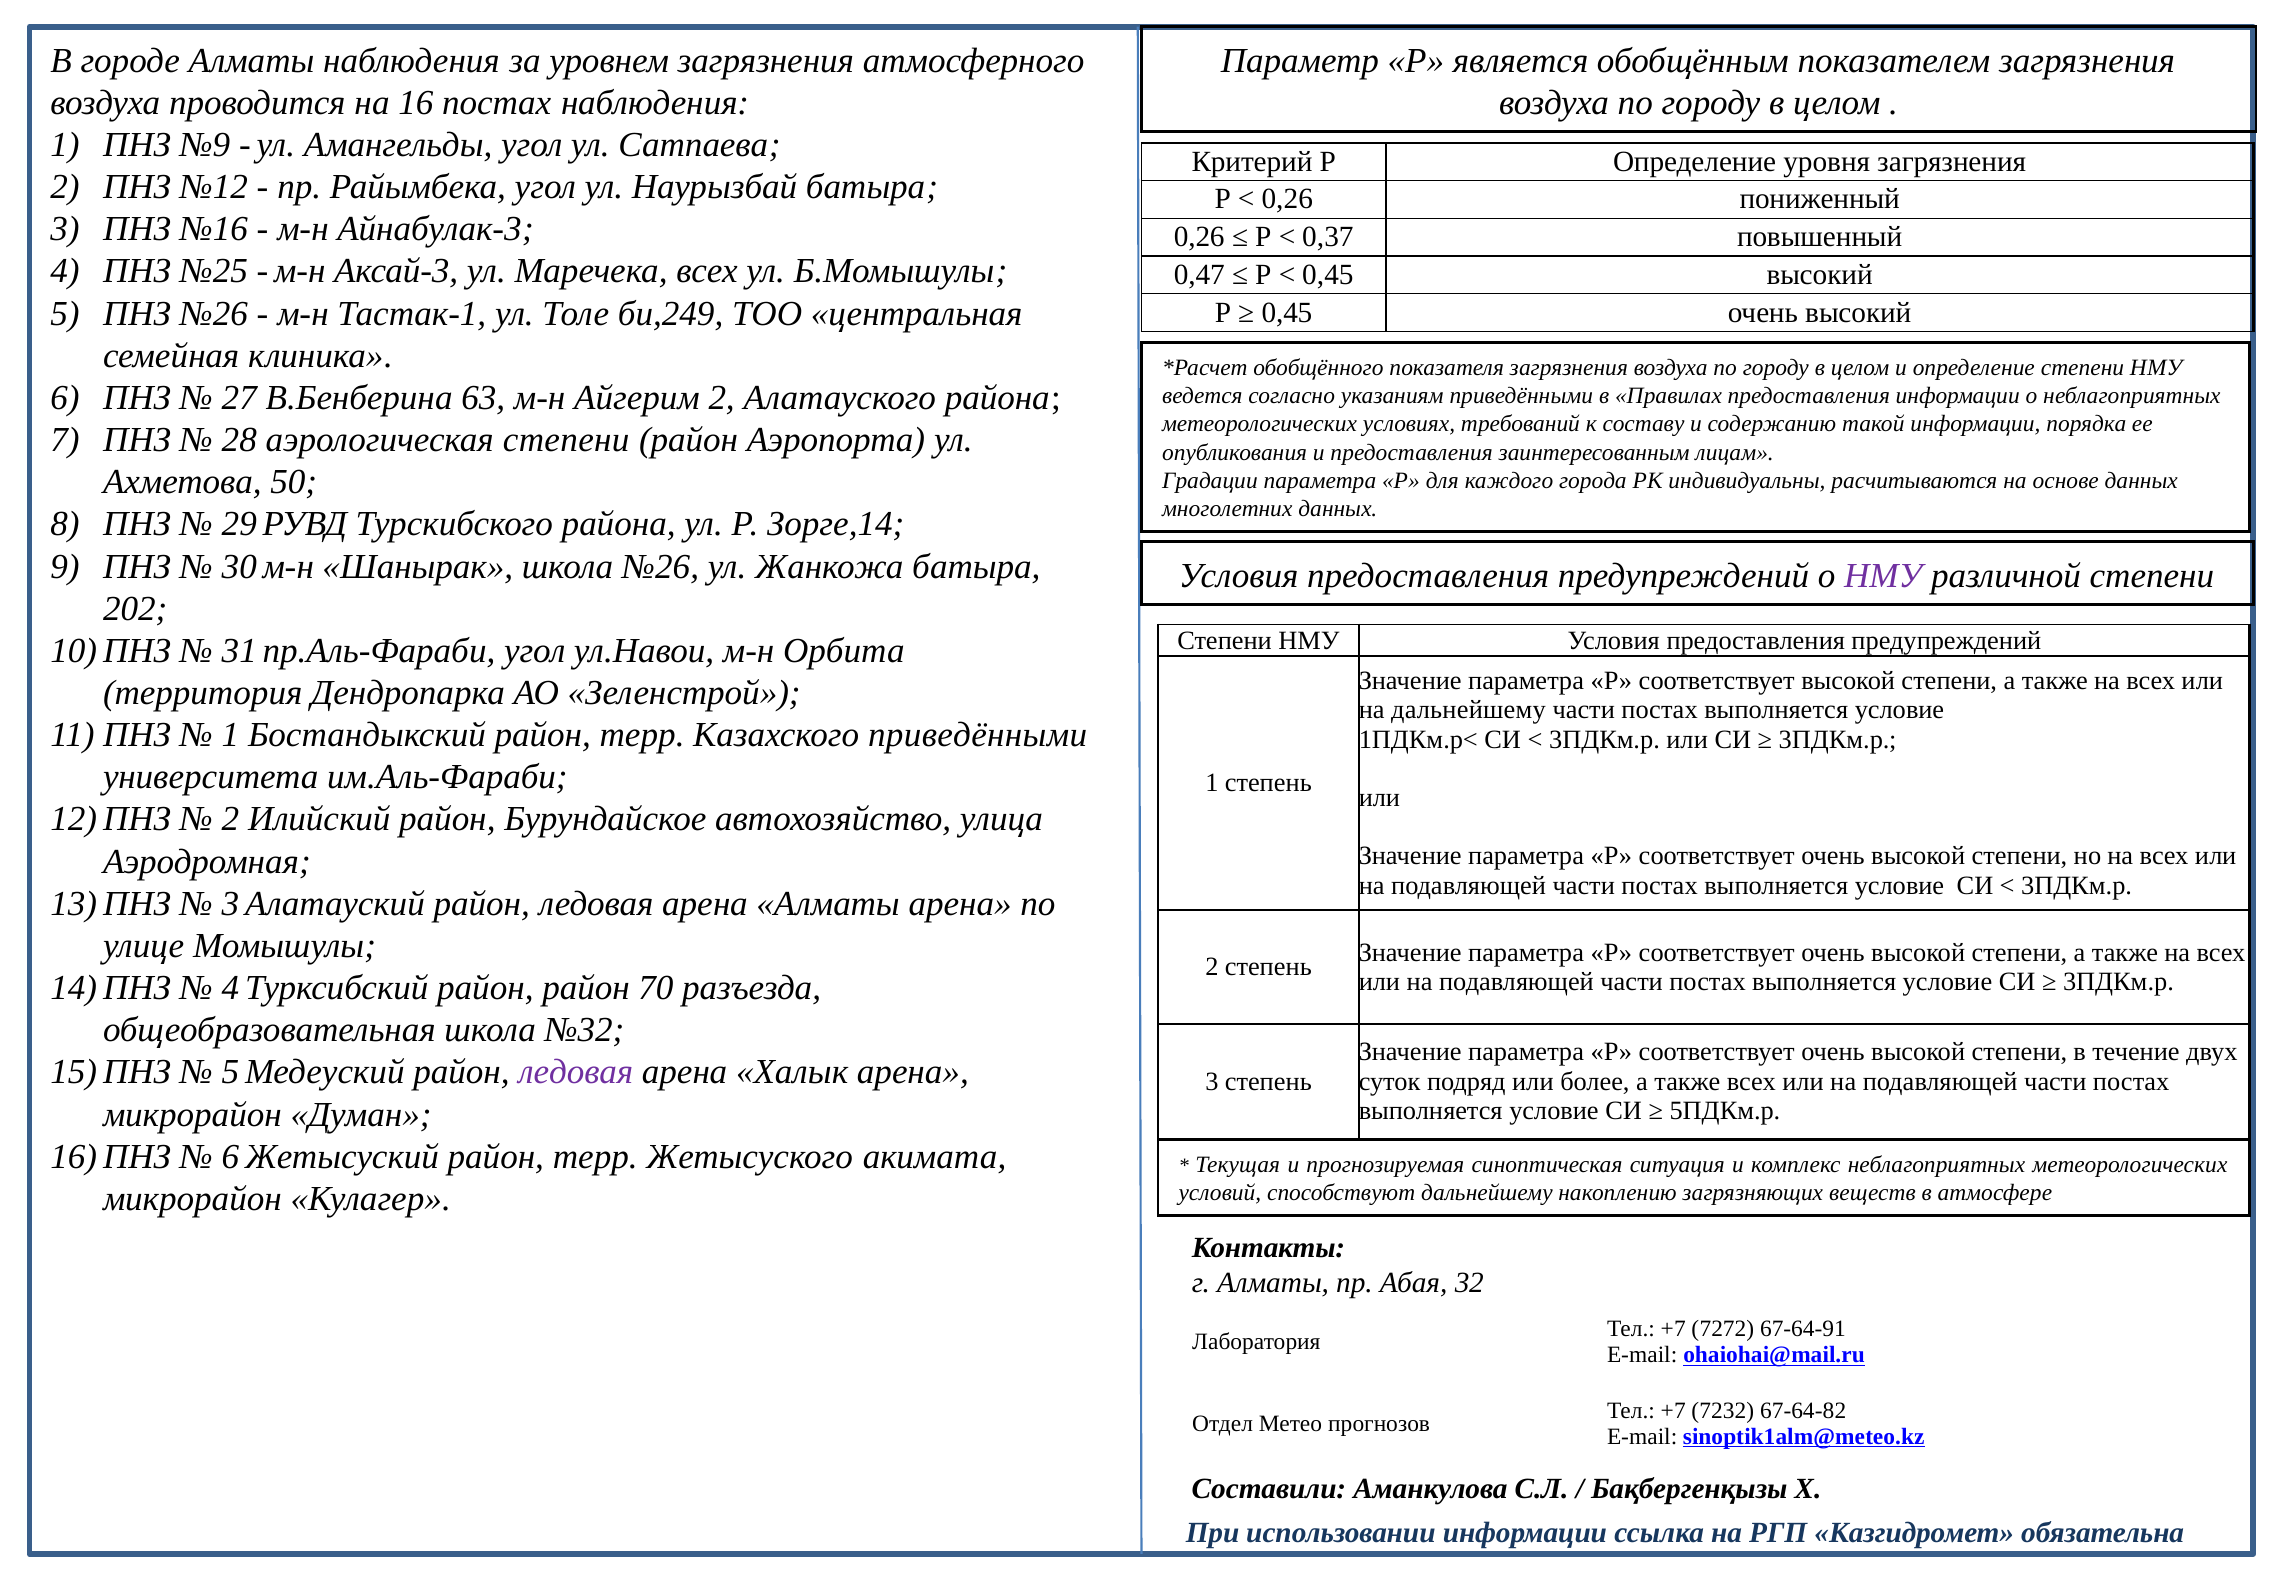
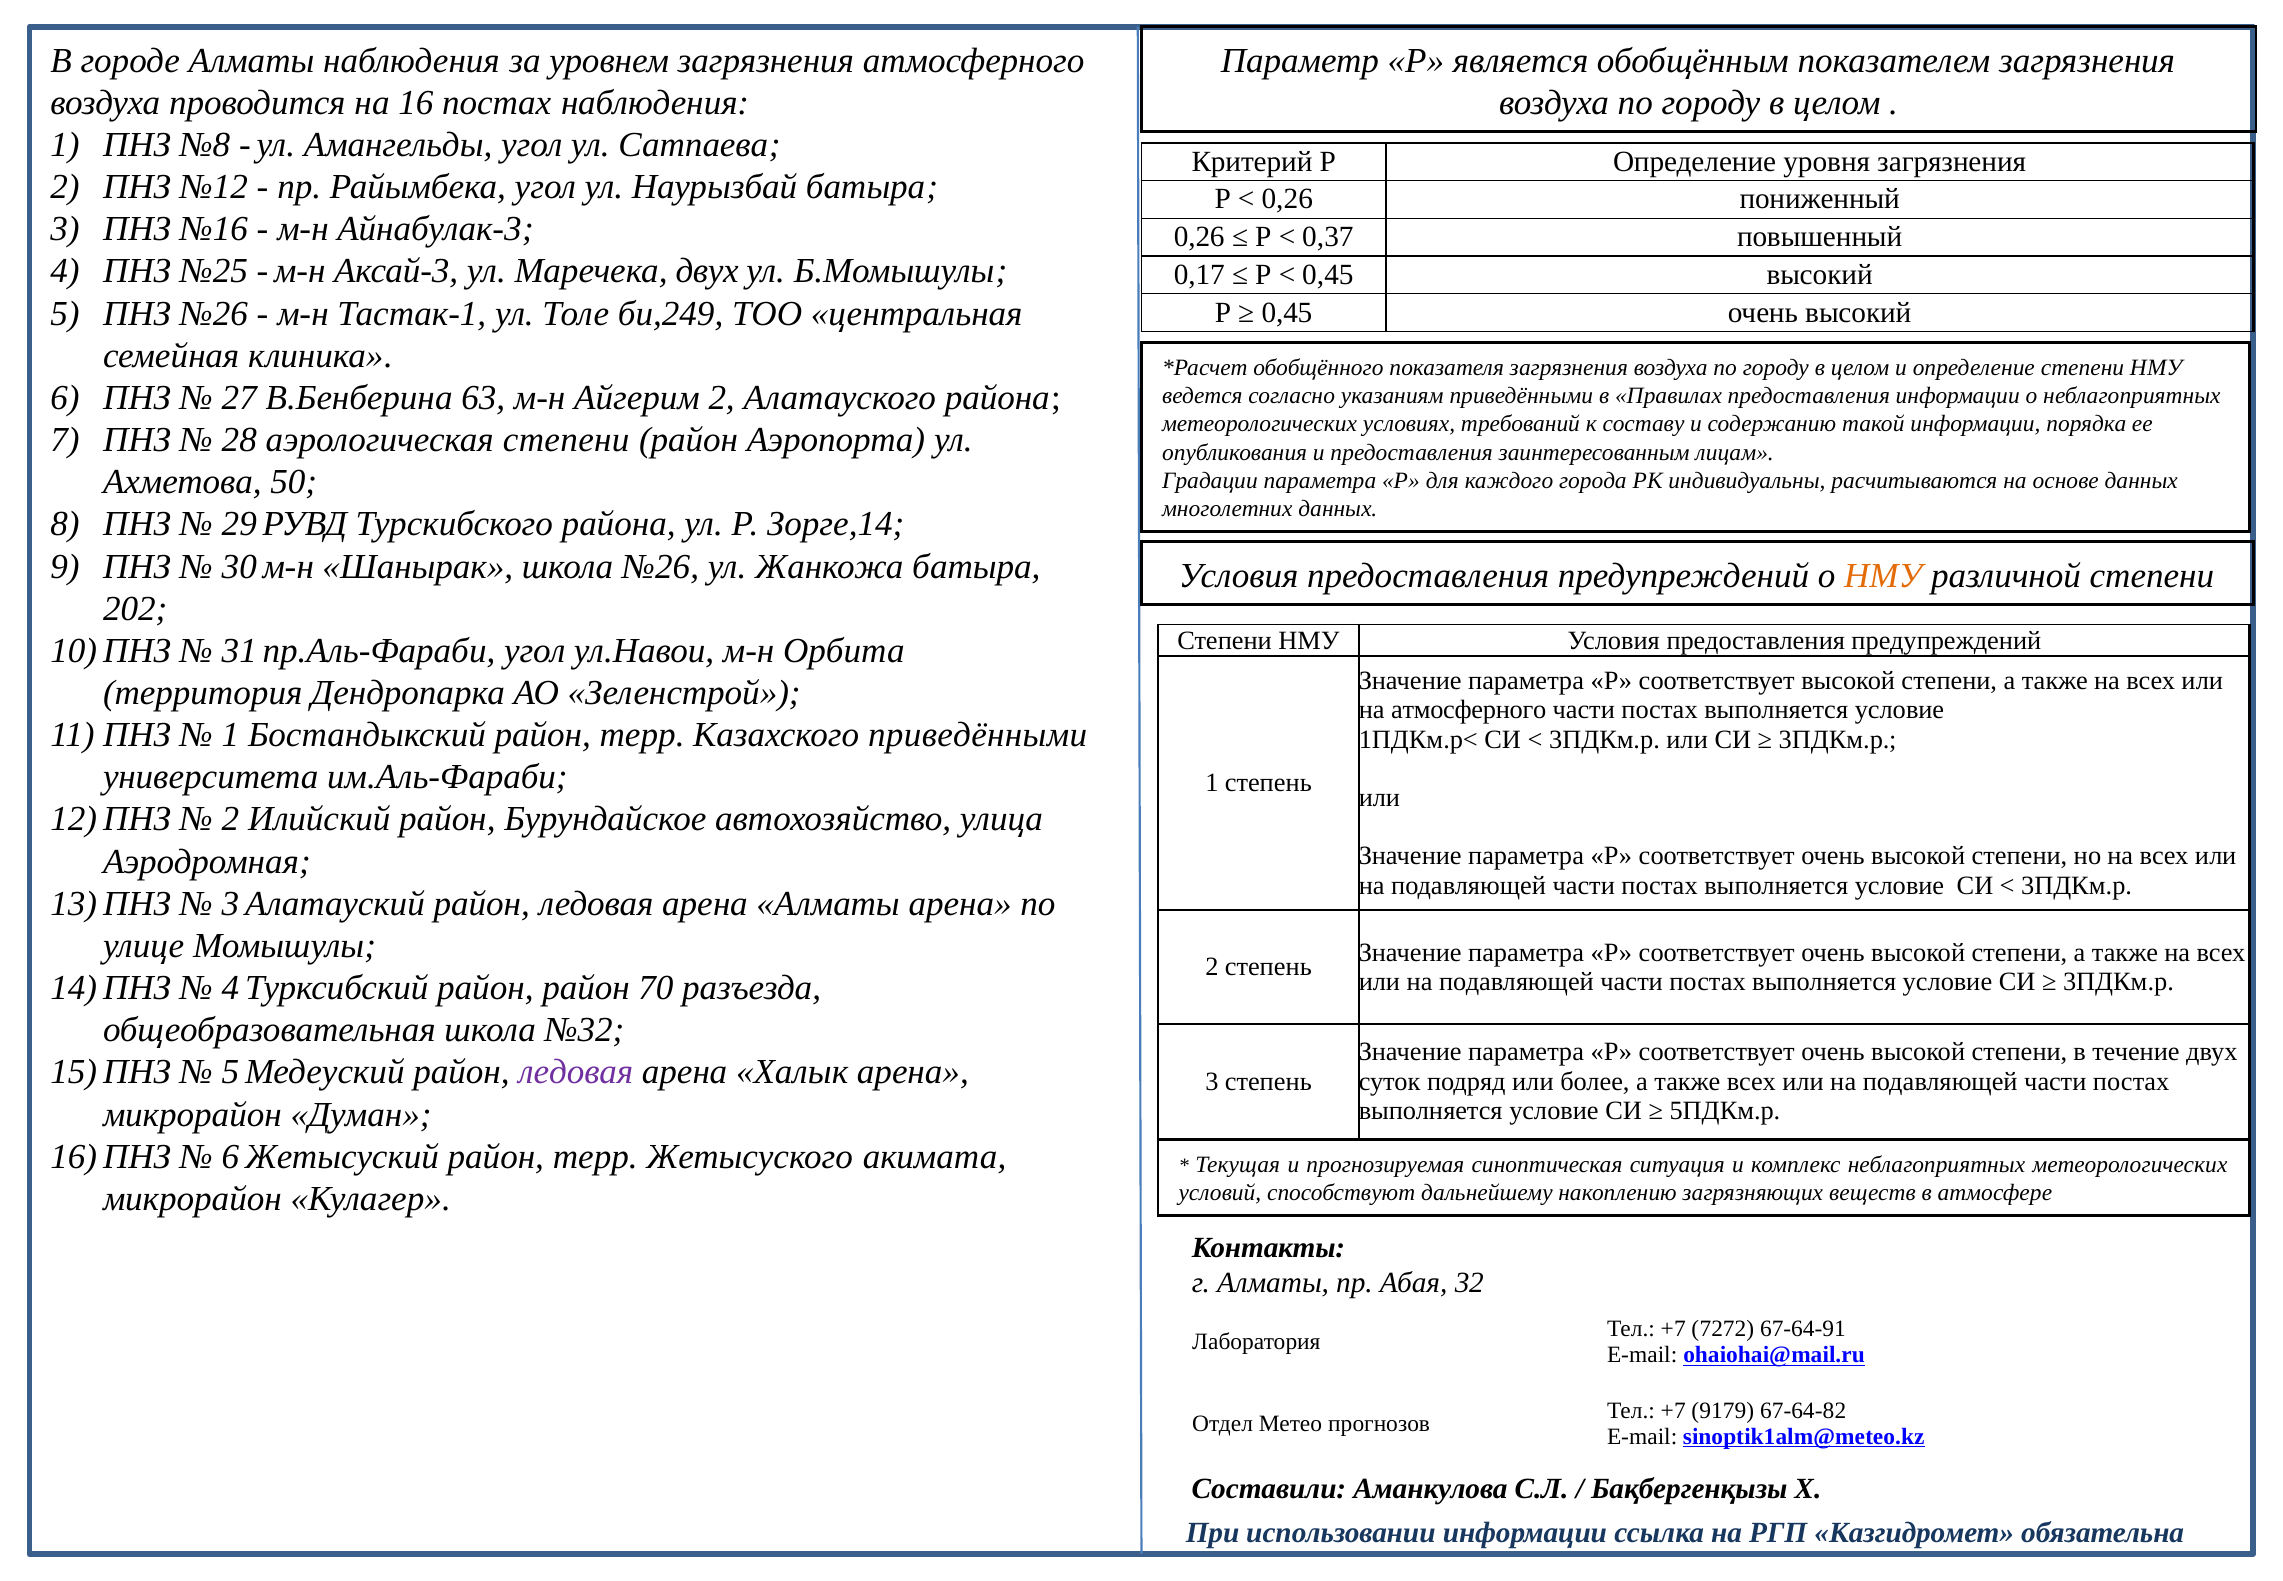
№9: №9 -> №8
Маречека всех: всех -> двух
0,47: 0,47 -> 0,17
НМУ at (1883, 575) colour: purple -> orange
на дальнейшему: дальнейшему -> атмосферного
7232: 7232 -> 9179
